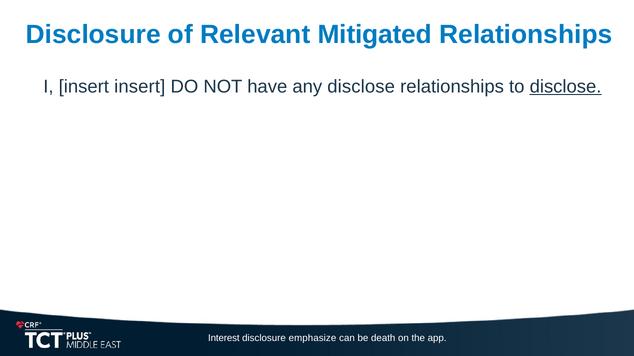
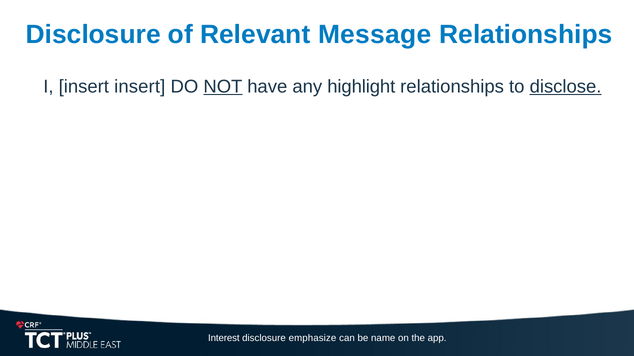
Mitigated: Mitigated -> Message
NOT underline: none -> present
any disclose: disclose -> highlight
death: death -> name
